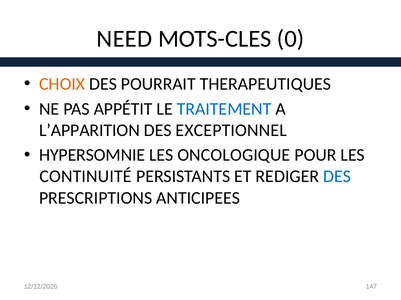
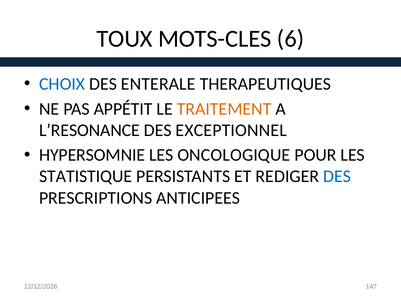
NEED: NEED -> TOUX
0: 0 -> 6
CHOIX colour: orange -> blue
POURRAIT: POURRAIT -> ENTERALE
TRAITEMENT colour: blue -> orange
L’APPARITION: L’APPARITION -> L’RESONANCE
CONTINUITÉ: CONTINUITÉ -> STATISTIQUE
